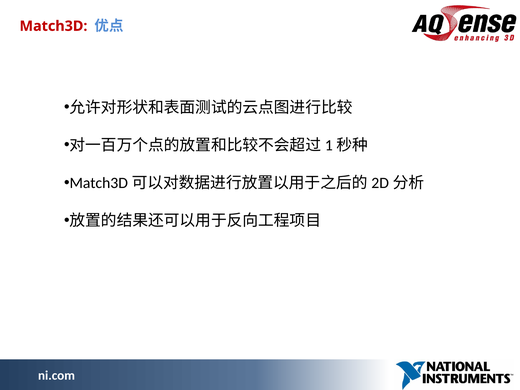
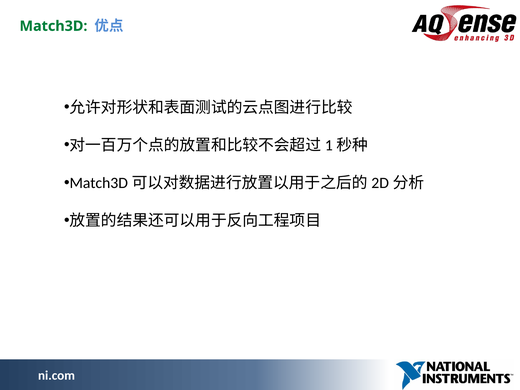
Match3D colour: red -> green
